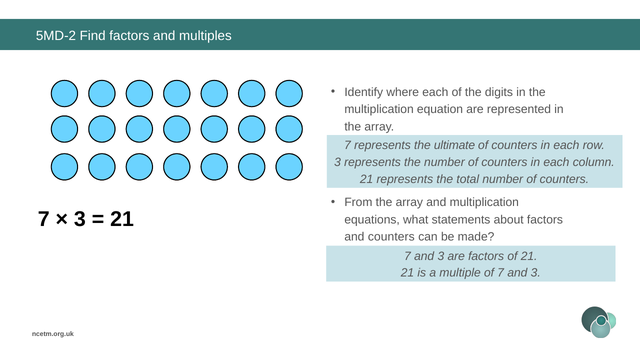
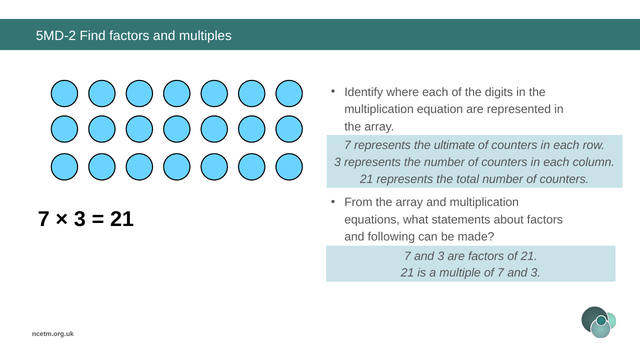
and counters: counters -> following
